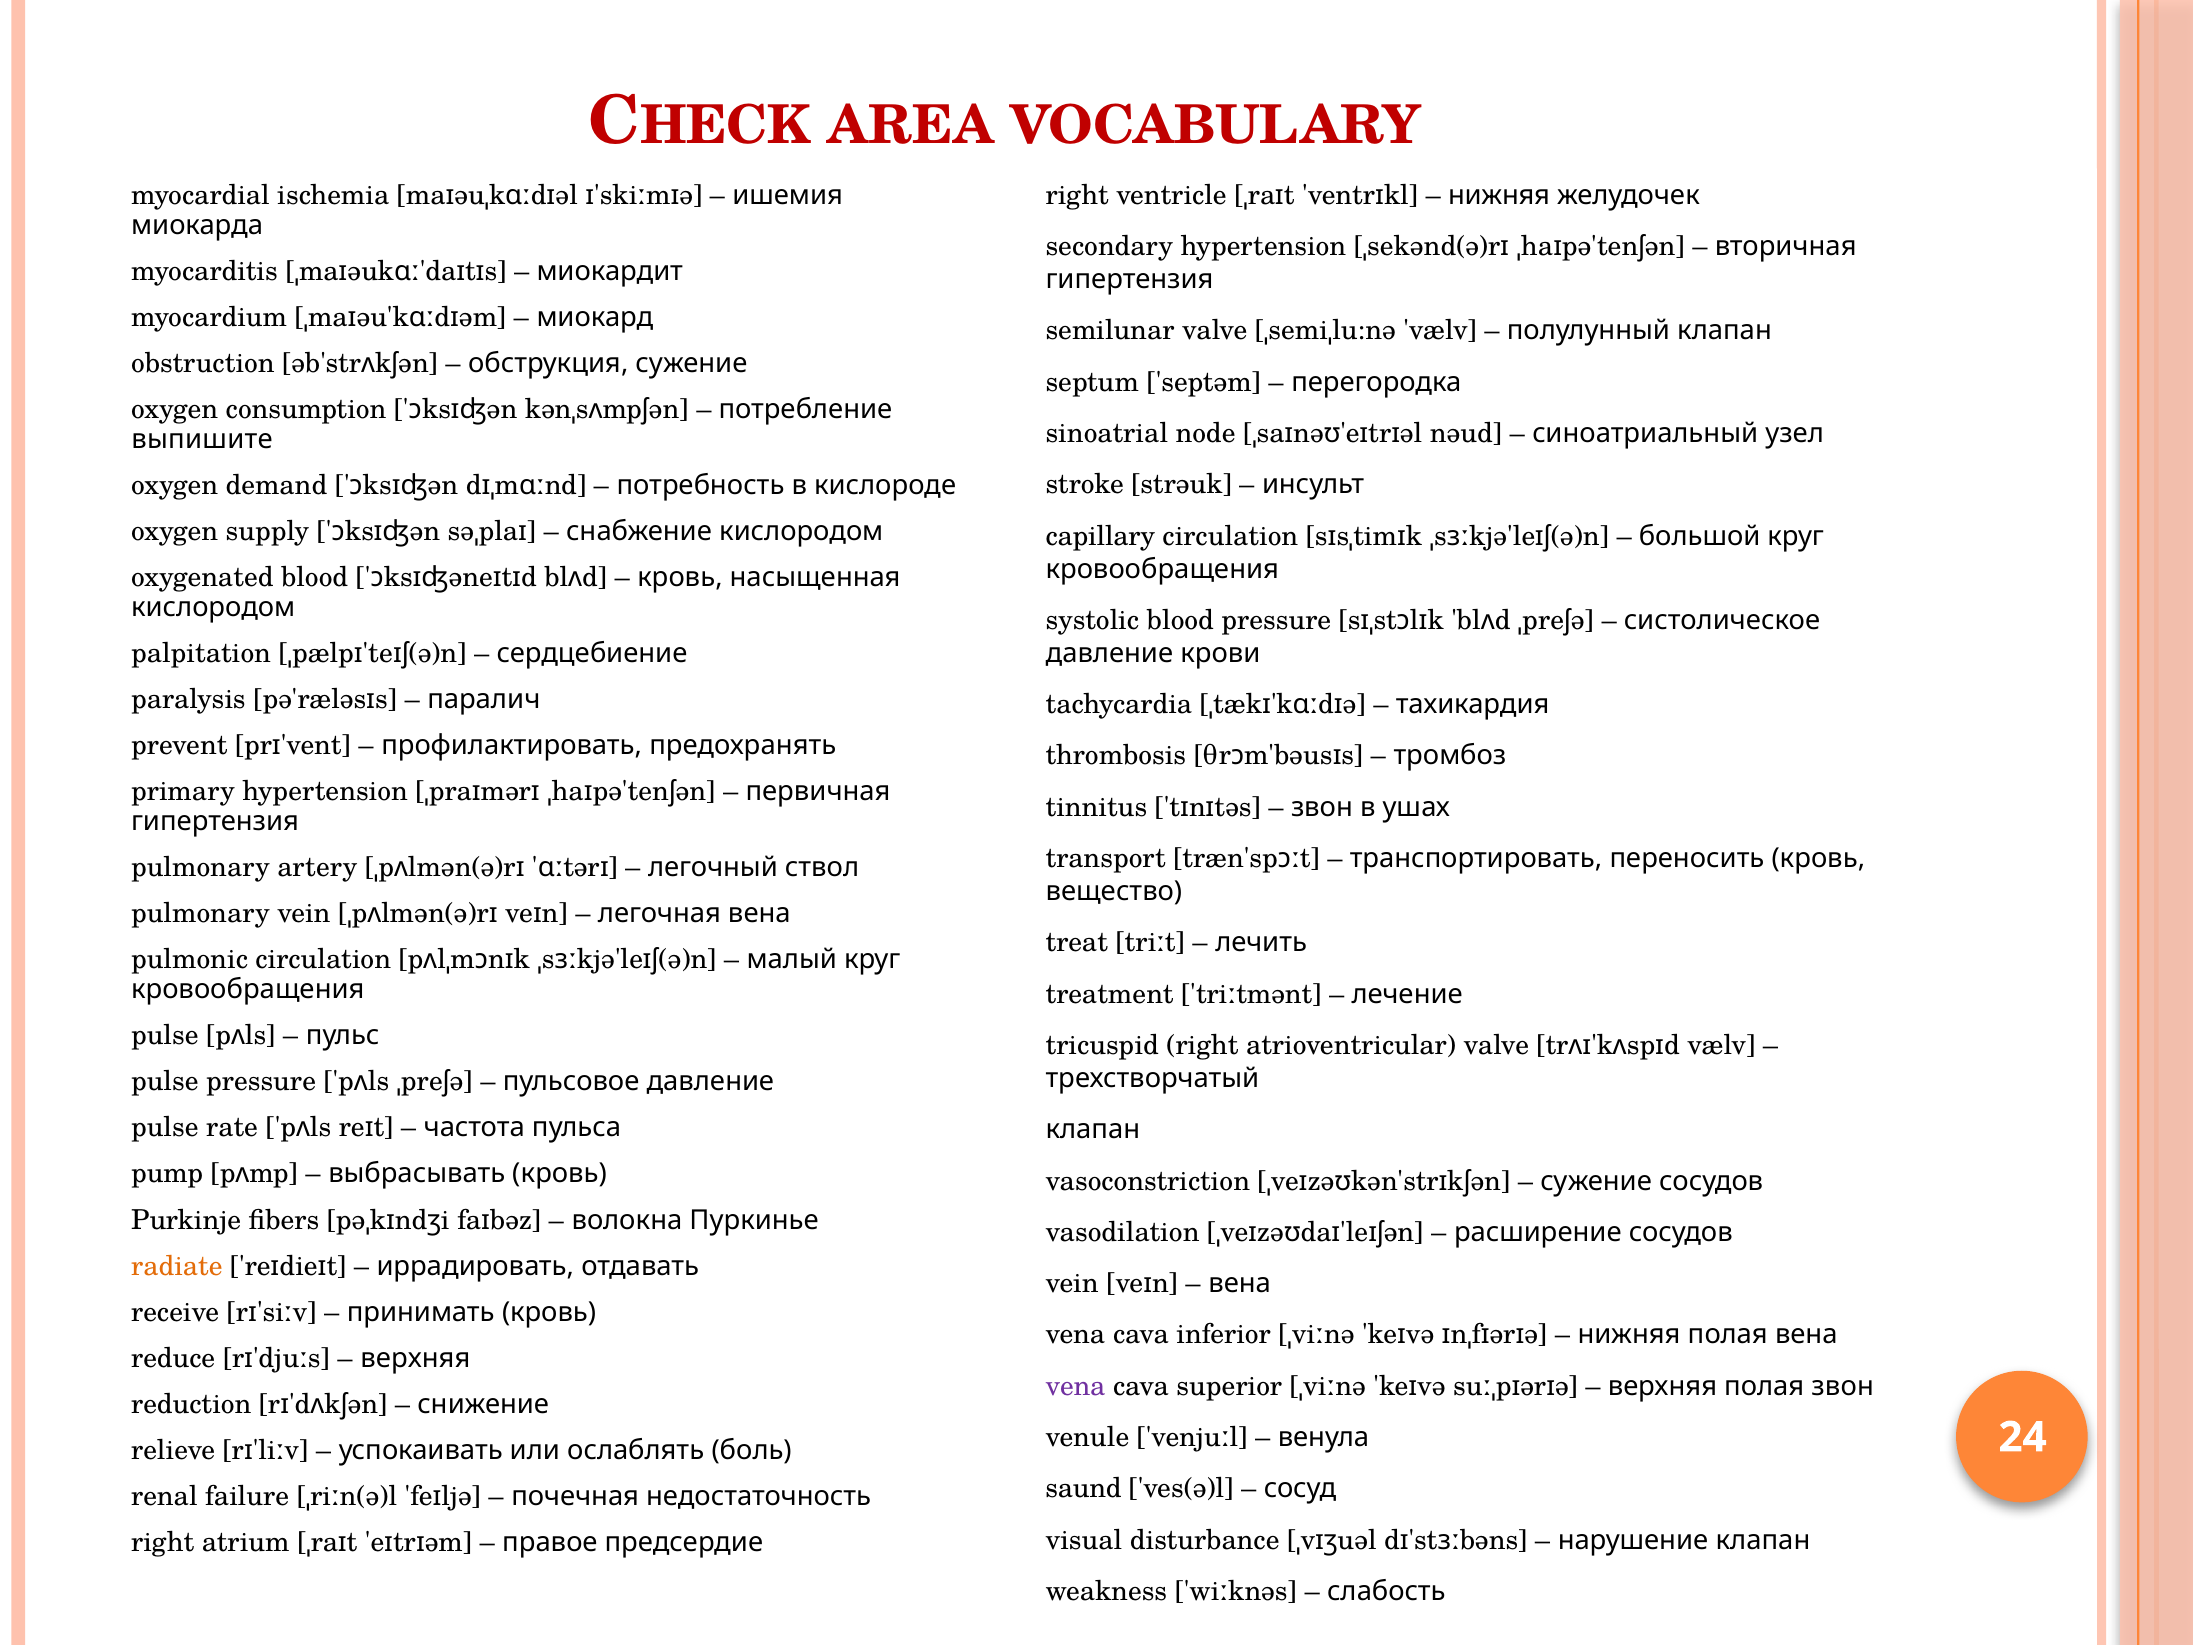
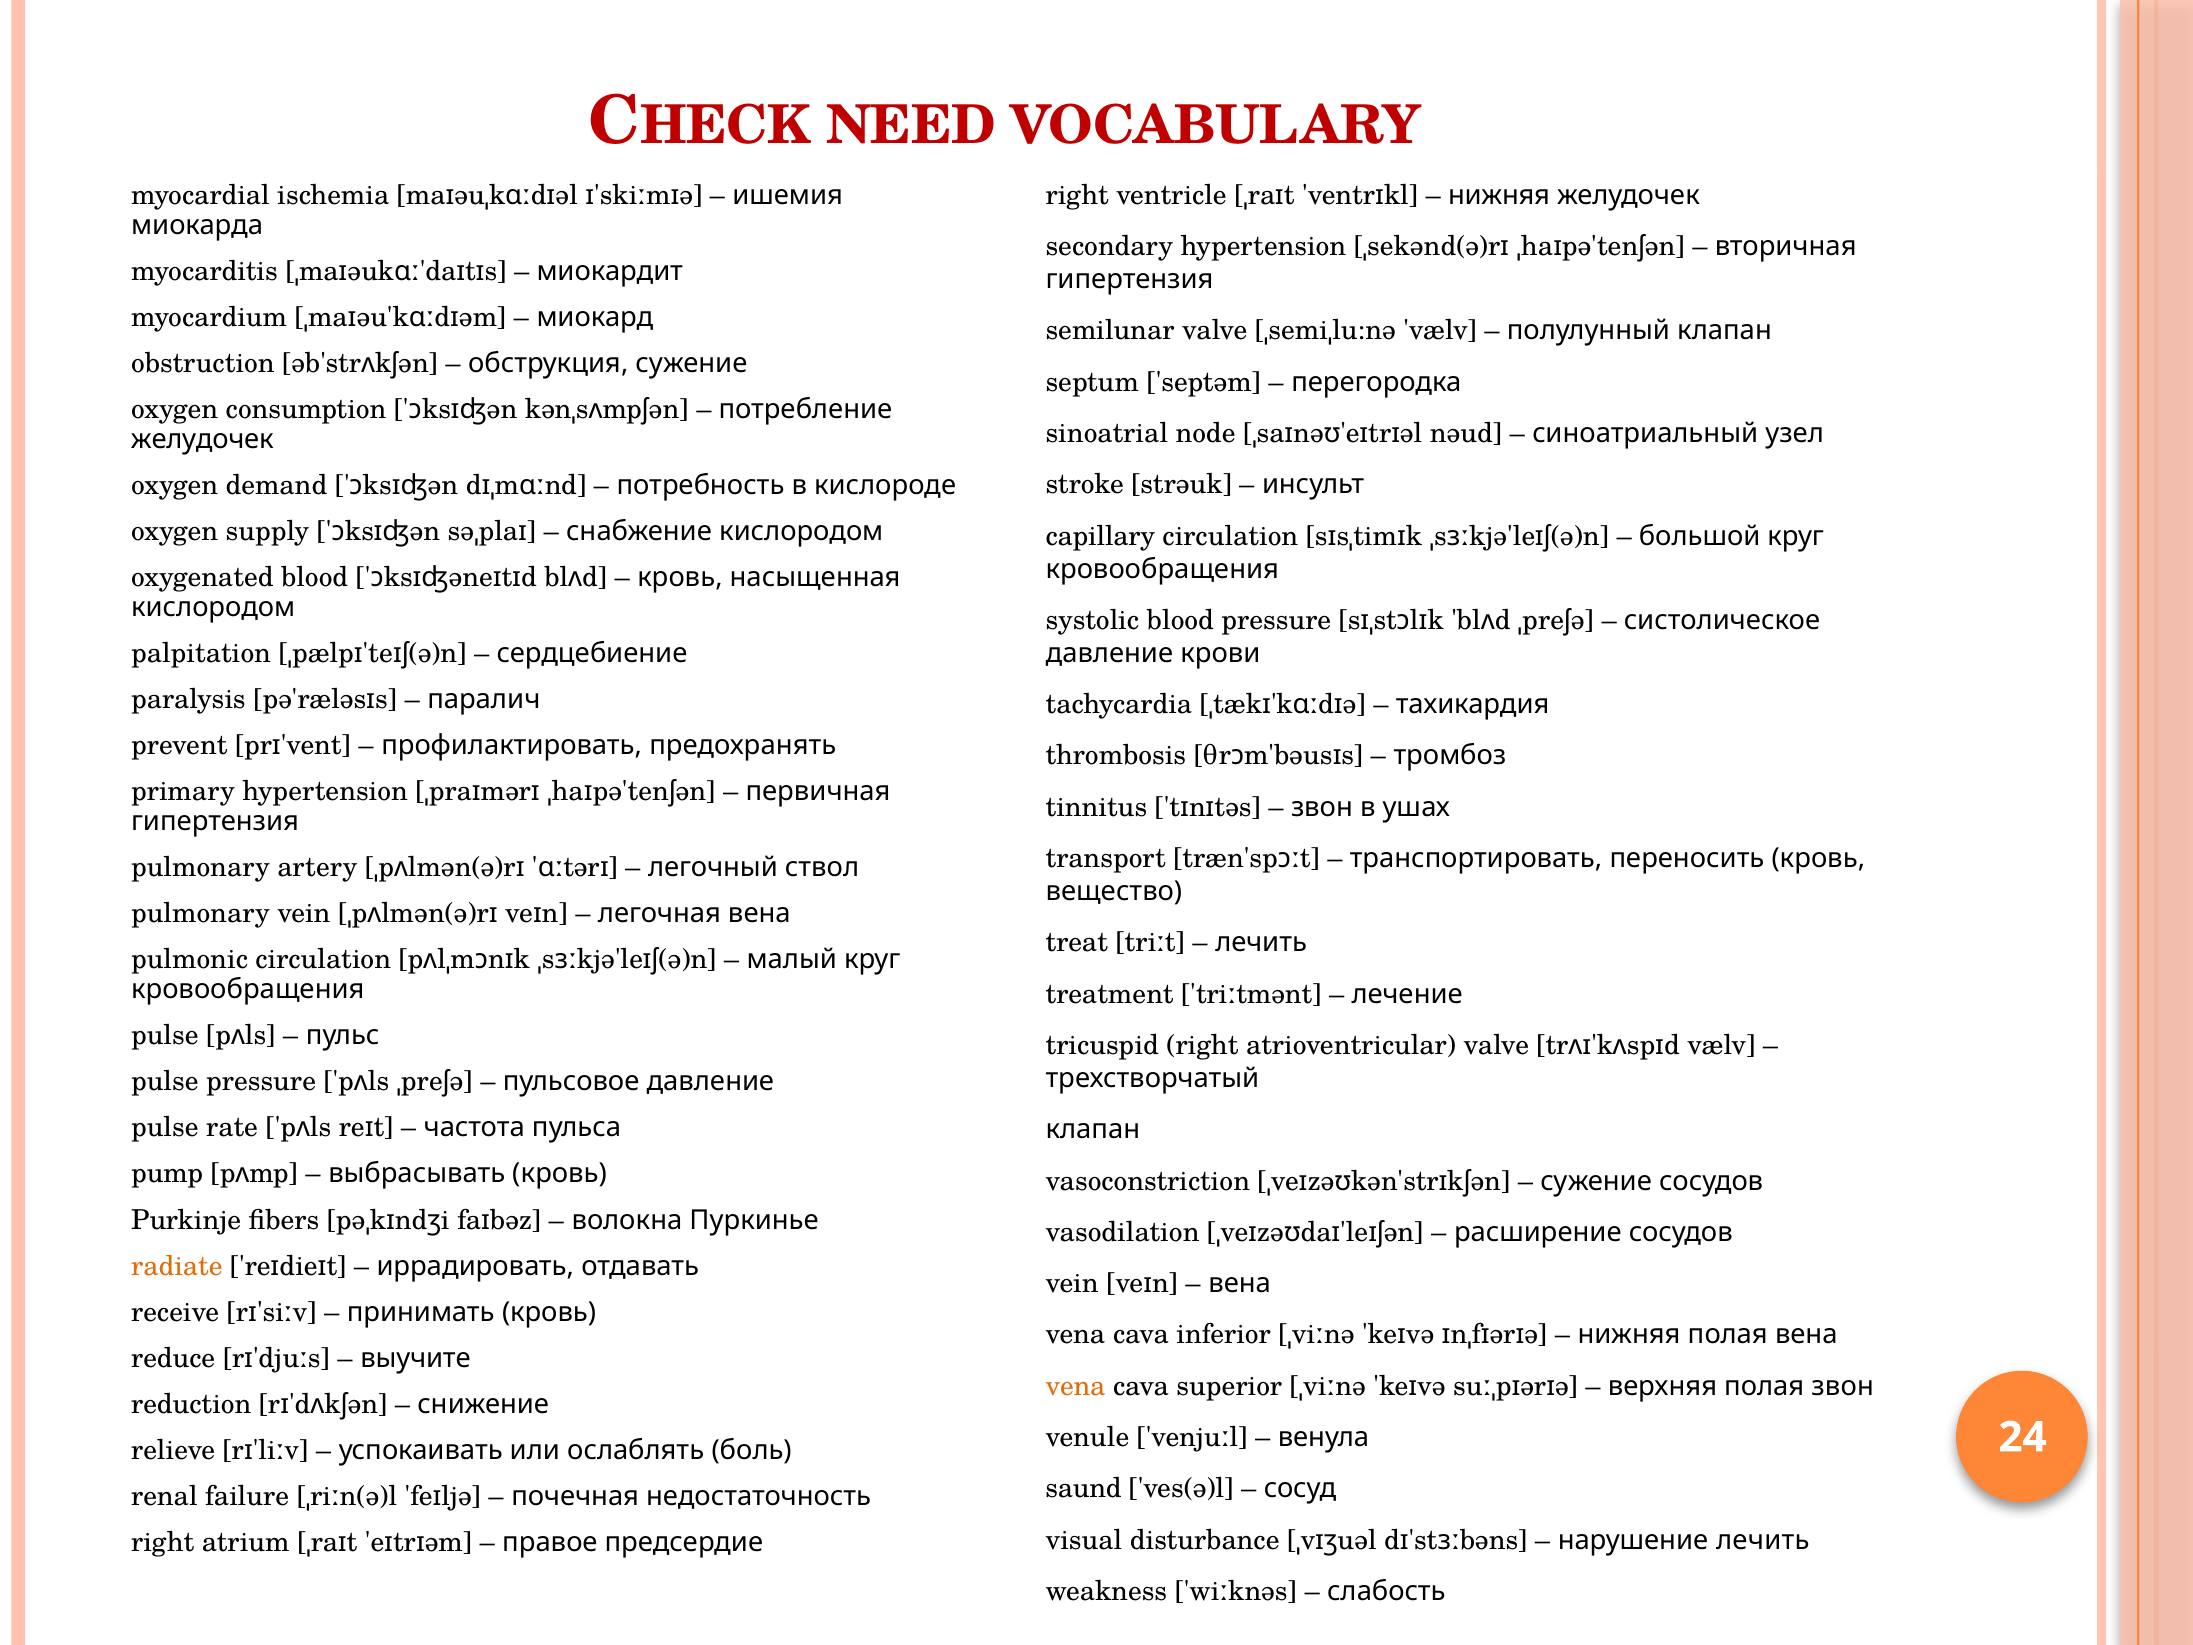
AREA: AREA -> NEED
выпишите at (202, 439): выпишите -> желудочек
верхняя at (415, 1358): верхняя -> выучите
vena at (1076, 1386) colour: purple -> orange
нарушение клапан: клапан -> лечить
